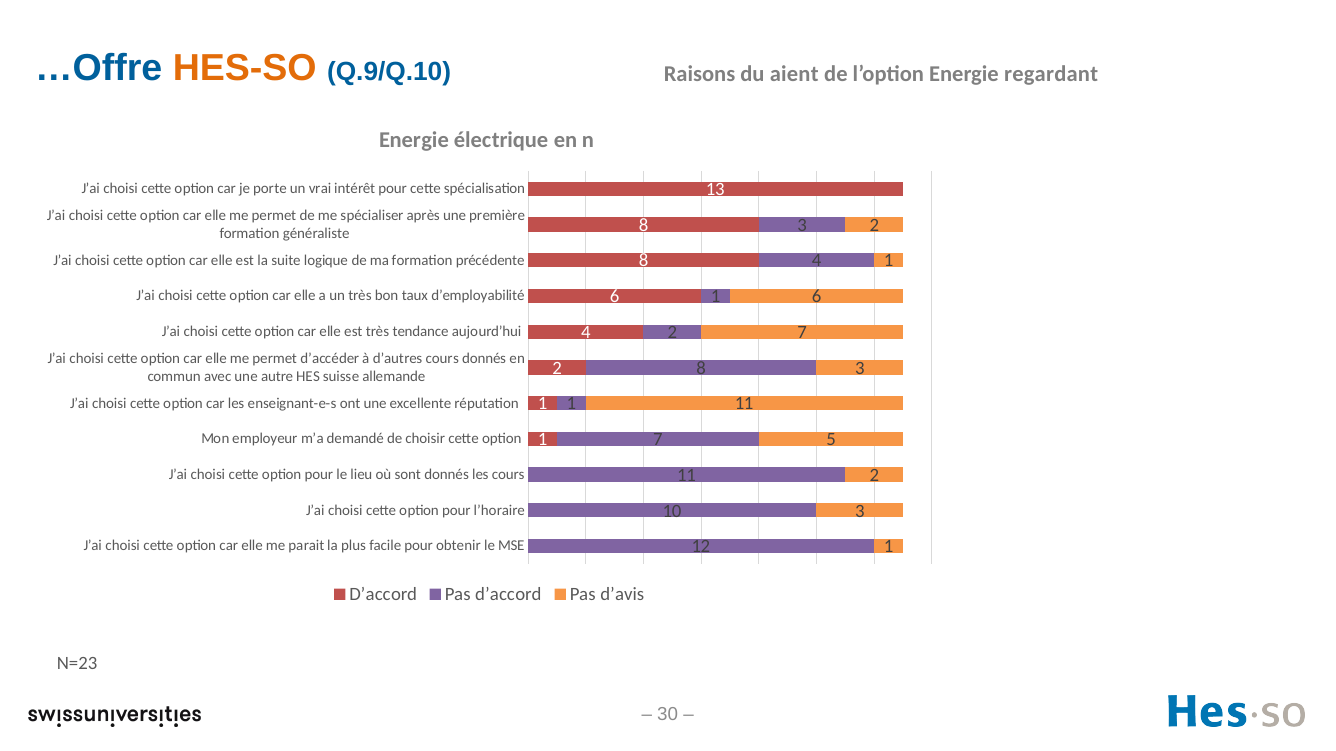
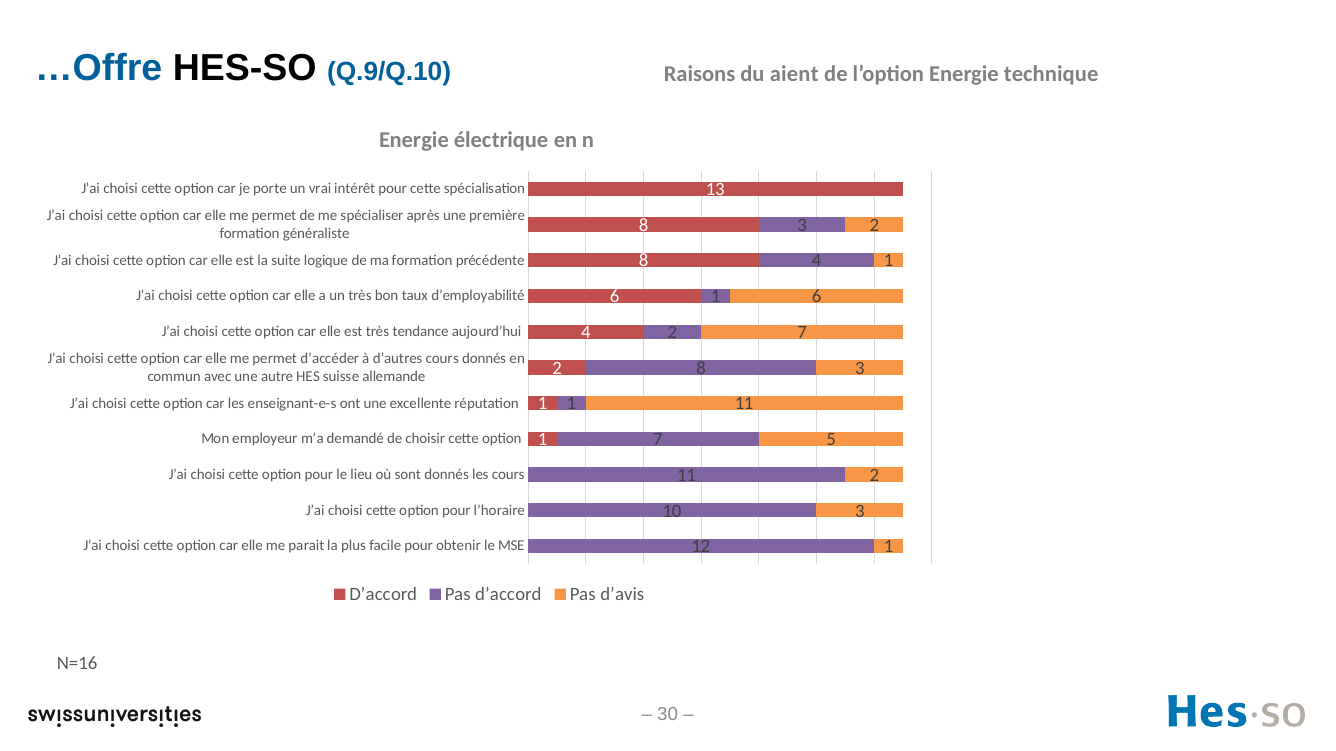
HES-SO colour: orange -> black
regardant: regardant -> technique
N=23: N=23 -> N=16
